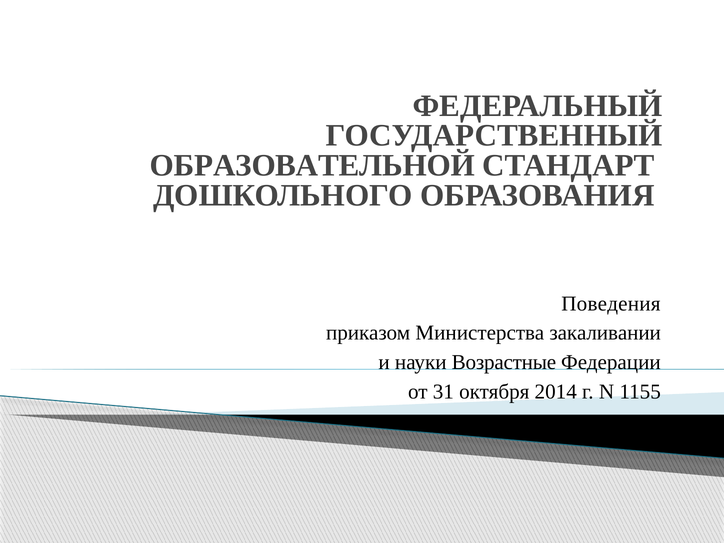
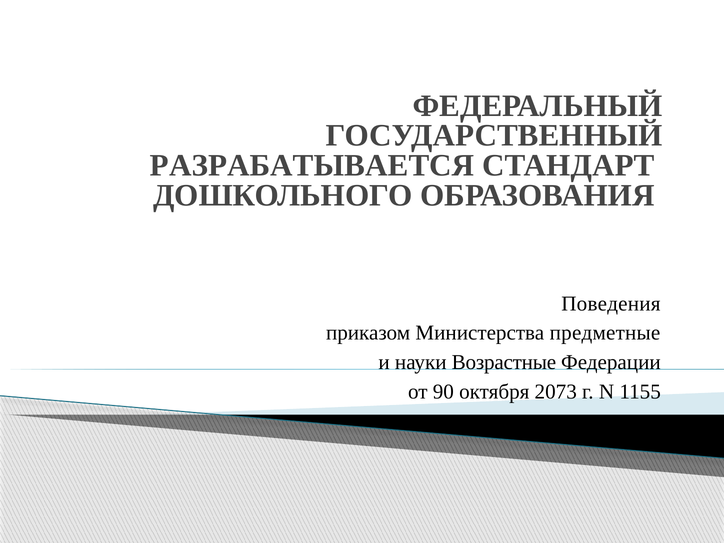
ОБРАЗОВАТЕЛЬНОЙ: ОБРАЗОВАТЕЛЬНОЙ -> РАЗРАБАТЫВАЕТСЯ
закаливании: закаливании -> предметные
31: 31 -> 90
2014: 2014 -> 2073
